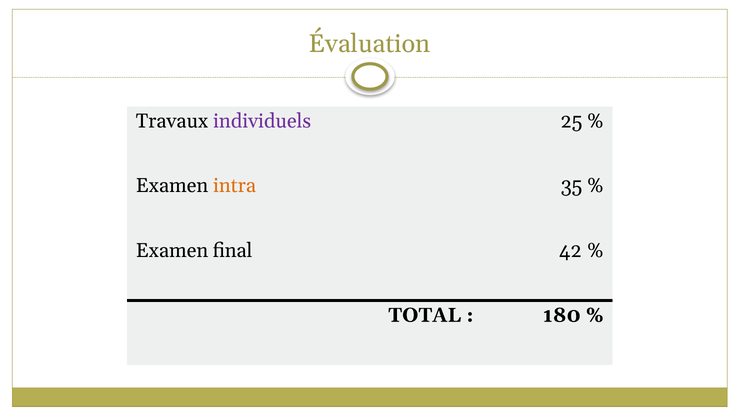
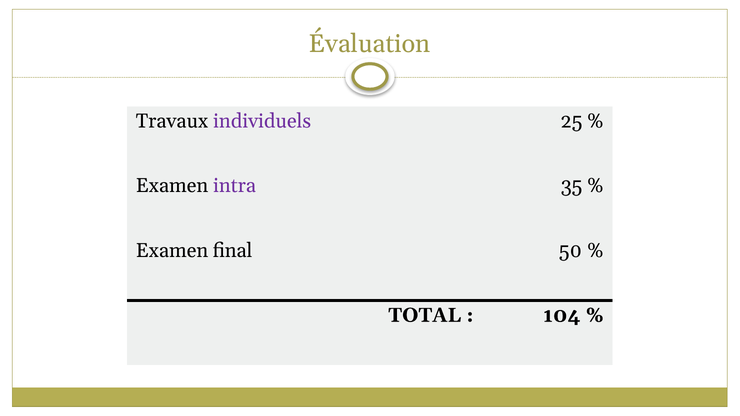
intra colour: orange -> purple
42: 42 -> 50
180: 180 -> 104
